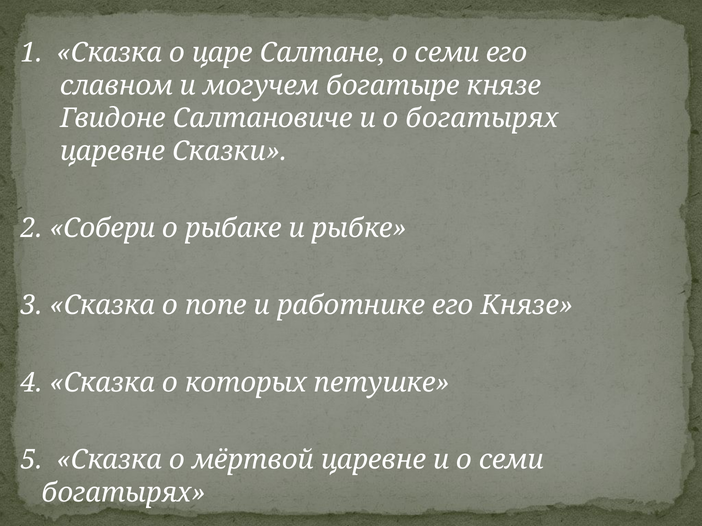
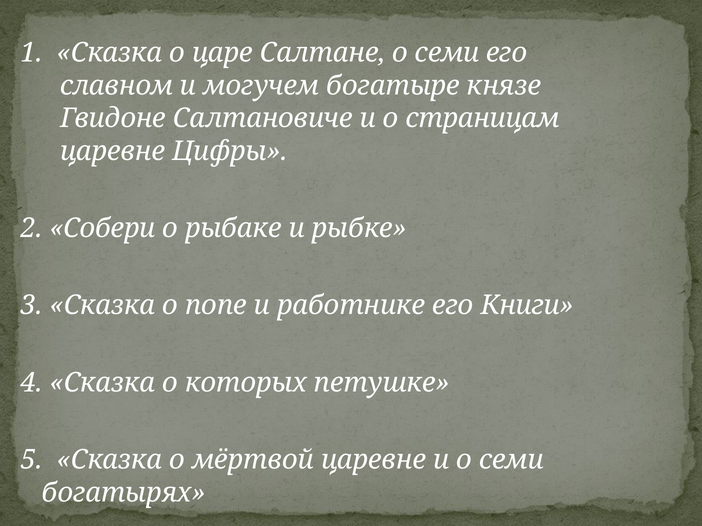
о богатырях: богатырях -> страницам
Сказки: Сказки -> Цифры
его Князе: Князе -> Книги
